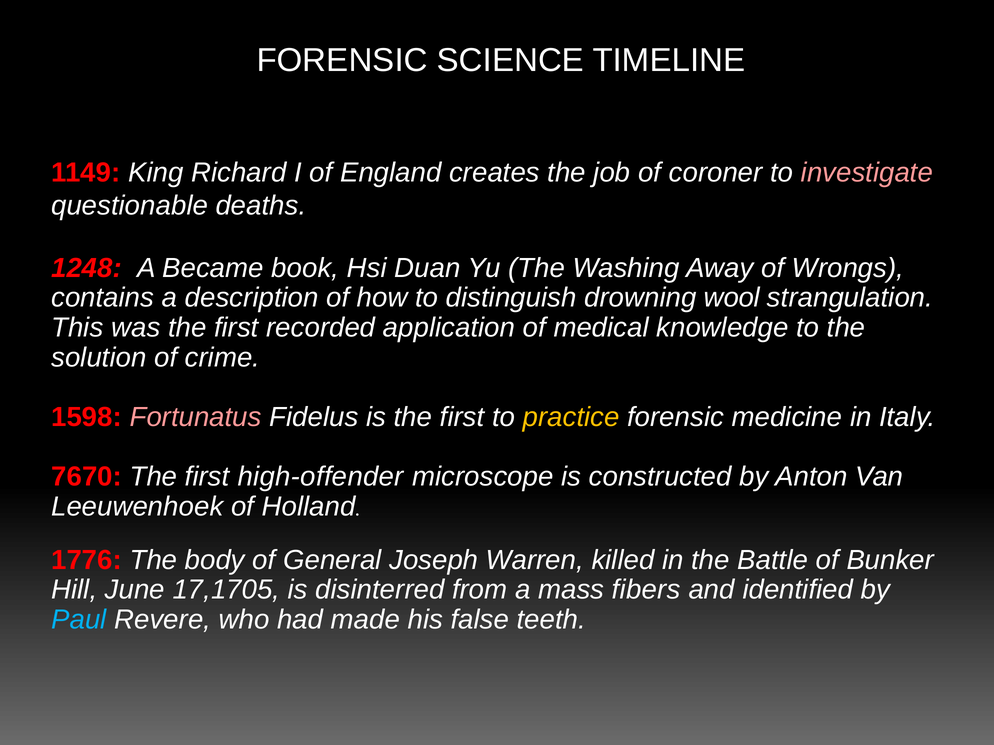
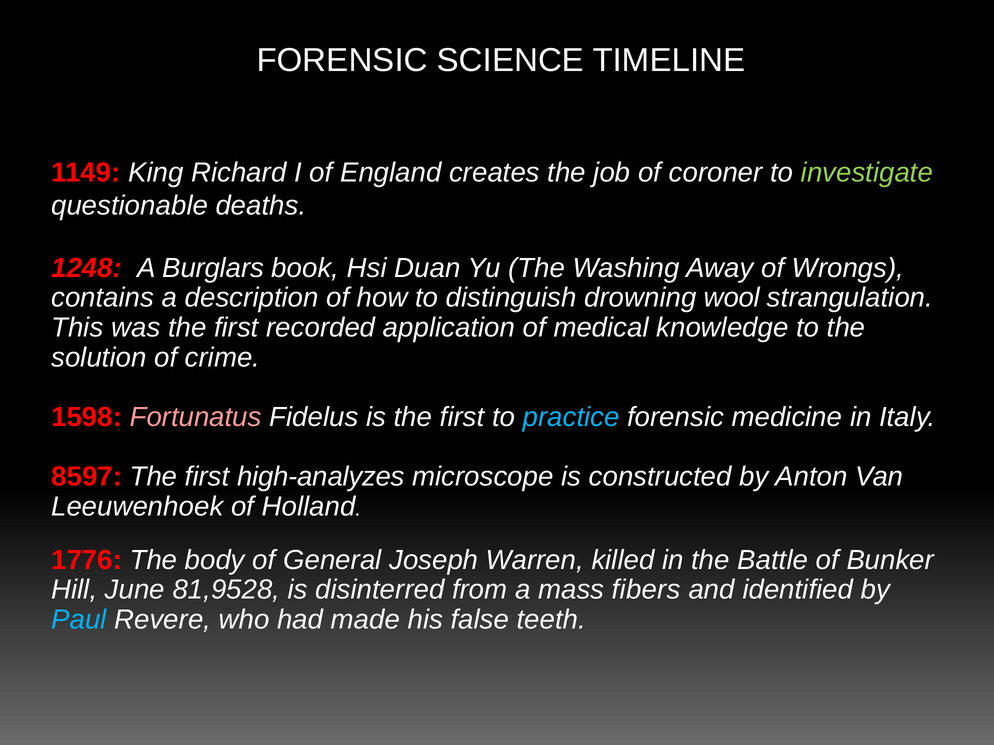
investigate colour: pink -> light green
Became: Became -> Burglars
practice colour: yellow -> light blue
7670: 7670 -> 8597
high-offender: high-offender -> high-analyzes
17,1705: 17,1705 -> 81,9528
